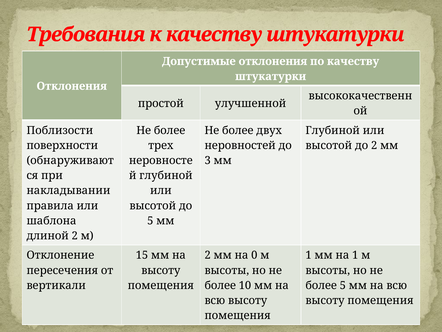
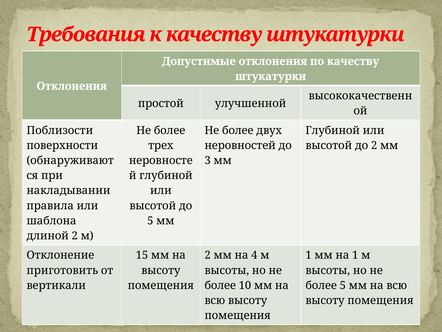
0: 0 -> 4
пересечения: пересечения -> приготовить
